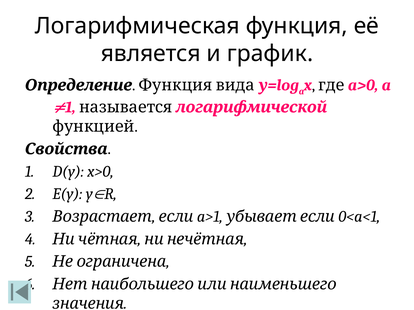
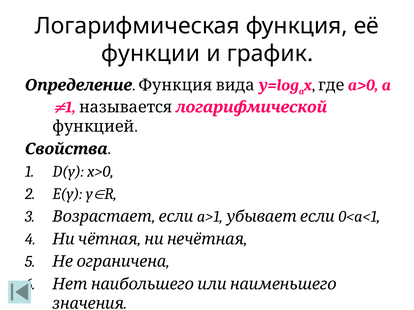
является: является -> функции
